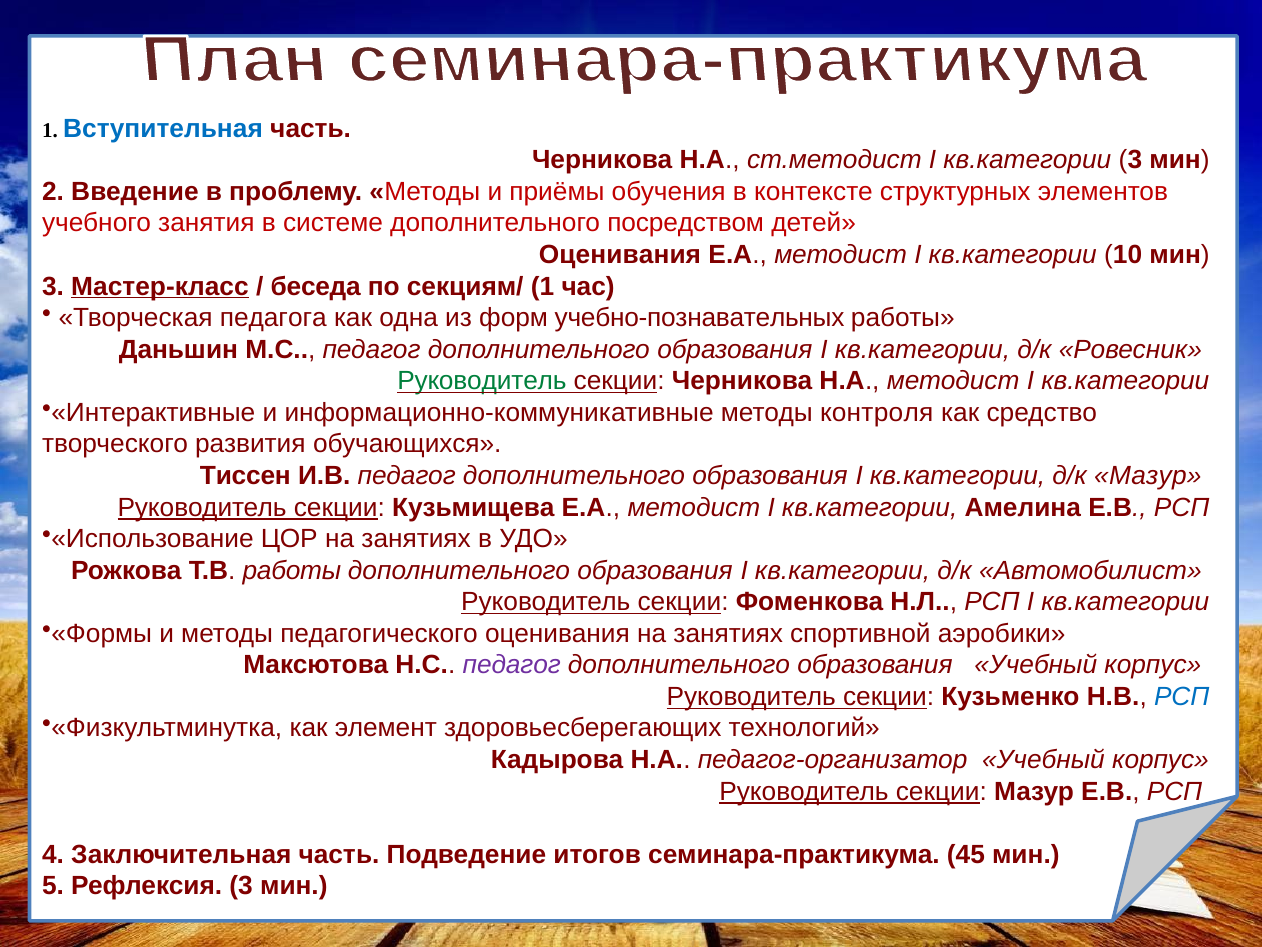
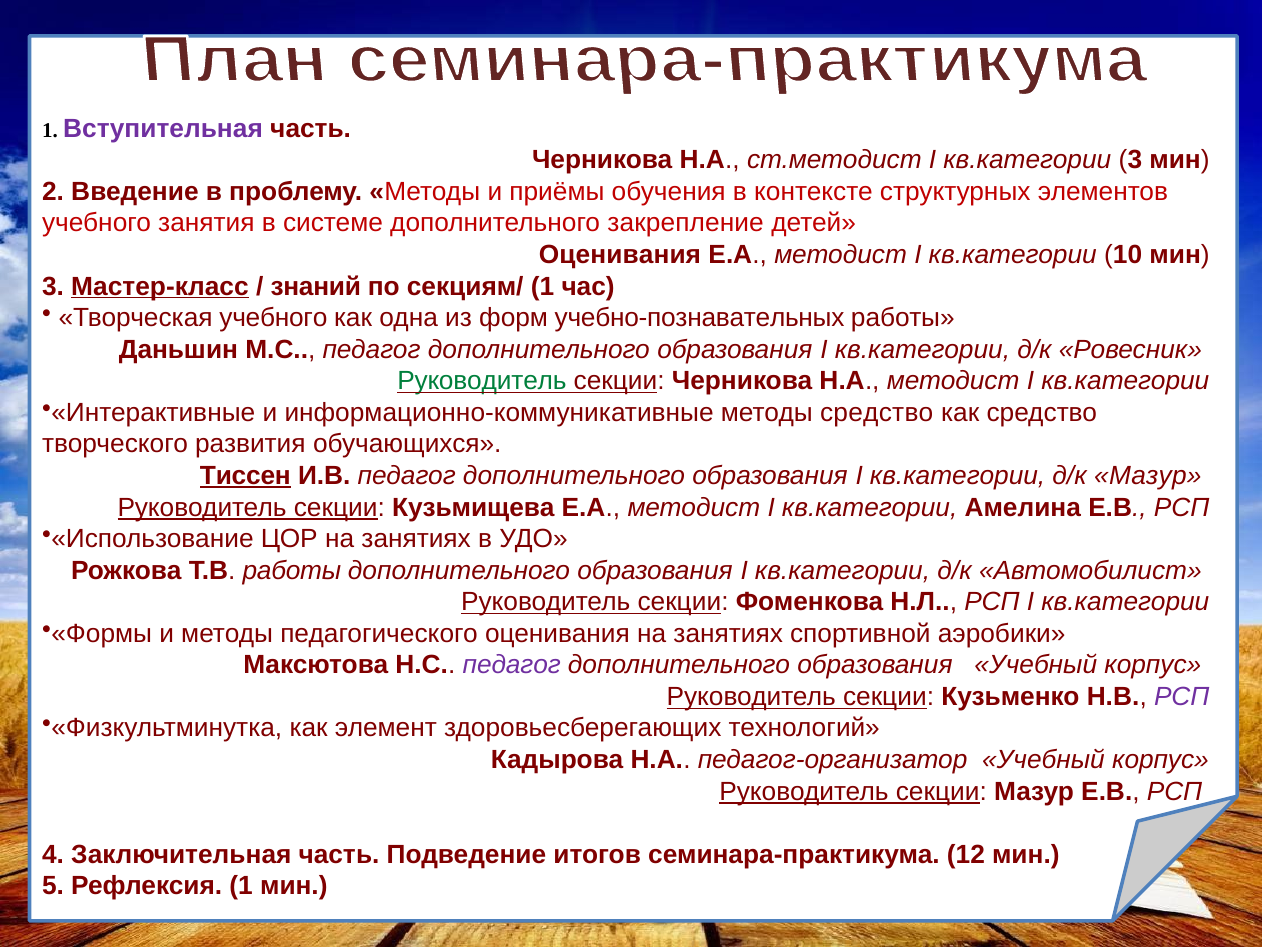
Вступительная colour: blue -> purple
посредством: посредством -> закрепление
беседа: беседа -> знаний
Творческая педагога: педагога -> учебного
методы контроля: контроля -> средство
Тиссен underline: none -> present
РСП at (1182, 696) colour: blue -> purple
45: 45 -> 12
Рефлексия 3: 3 -> 1
